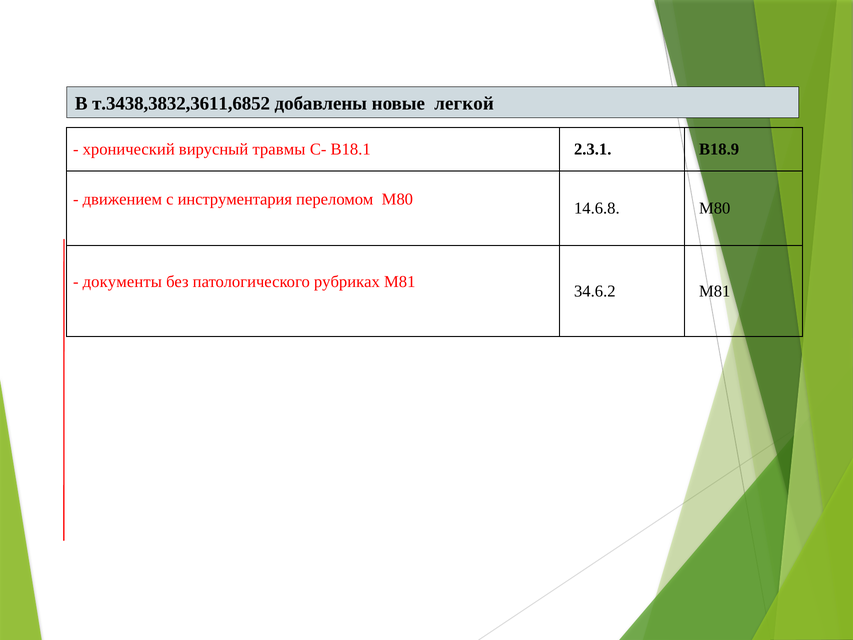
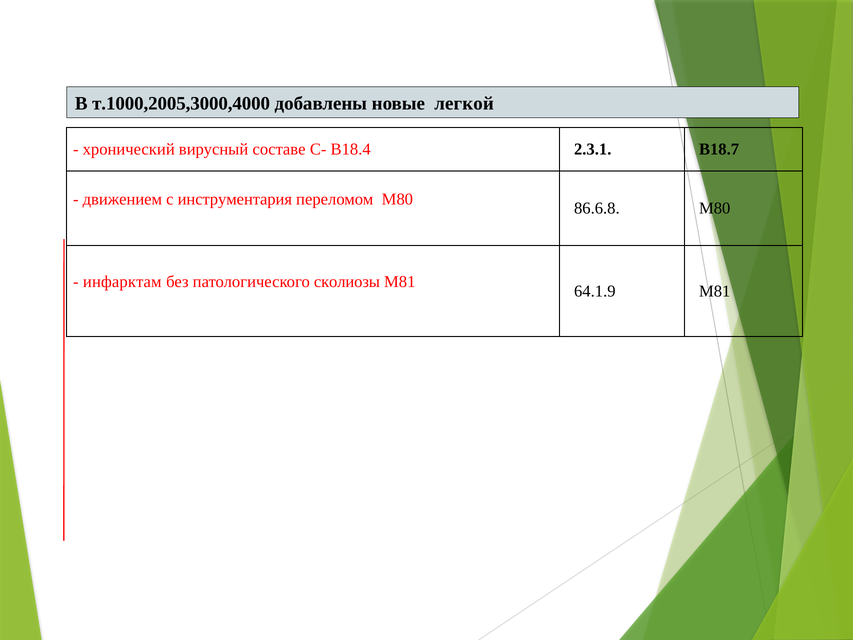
т.3438,3832,3611,6852: т.3438,3832,3611,6852 -> т.1000,2005,3000,4000
травмы: травмы -> составе
В18.1: В18.1 -> В18.4
В18.9: В18.9 -> В18.7
14.6.8: 14.6.8 -> 86.6.8
документы: документы -> инфарктам
рубриках: рубриках -> сколиозы
34.6.2: 34.6.2 -> 64.1.9
